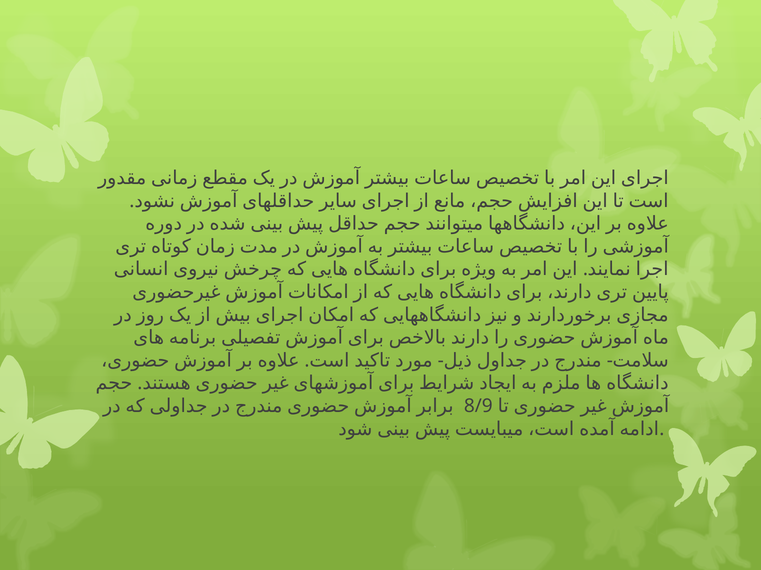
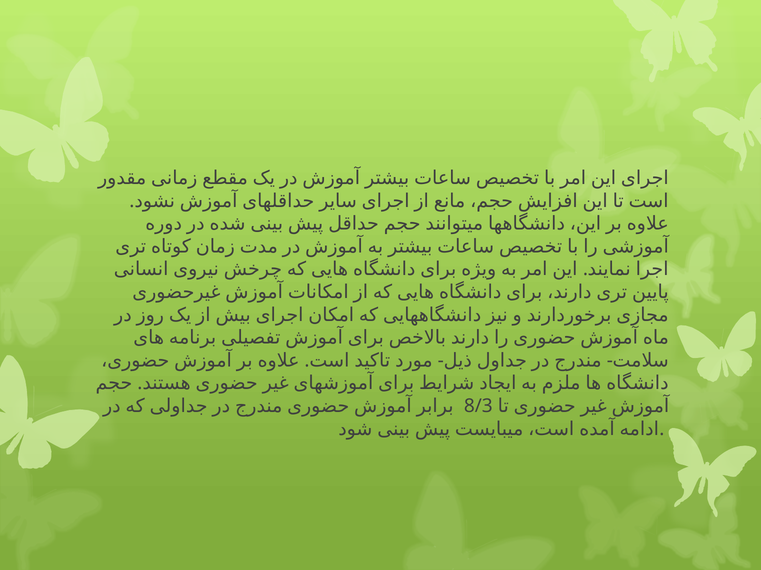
8/9: 8/9 -> 8/3
